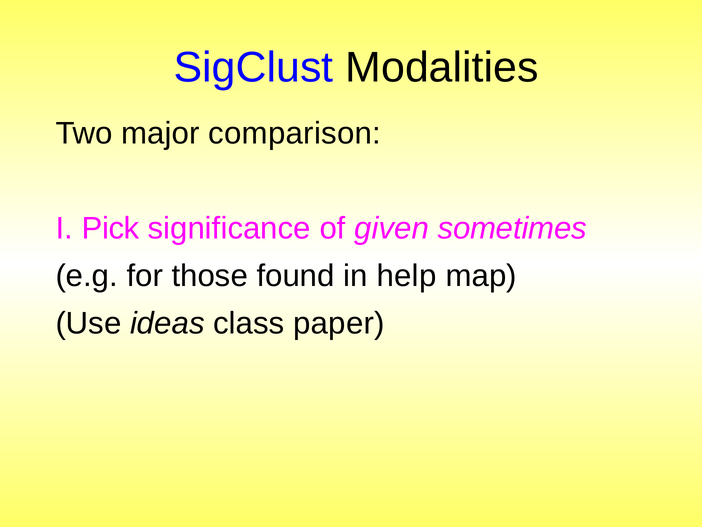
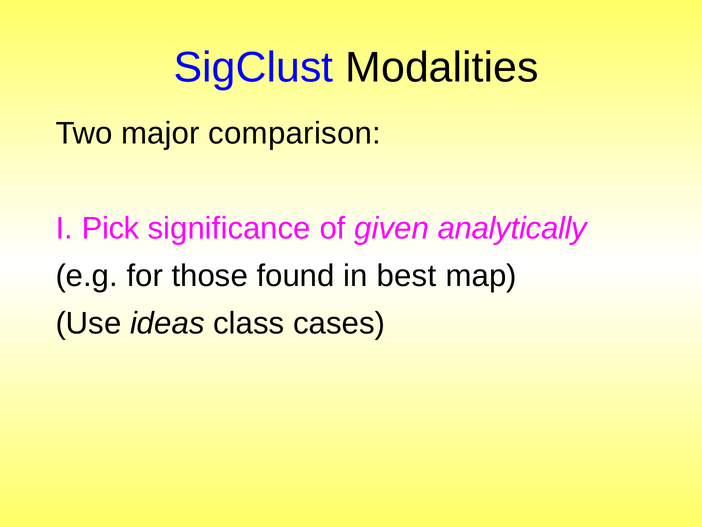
sometimes: sometimes -> analytically
help: help -> best
paper: paper -> cases
